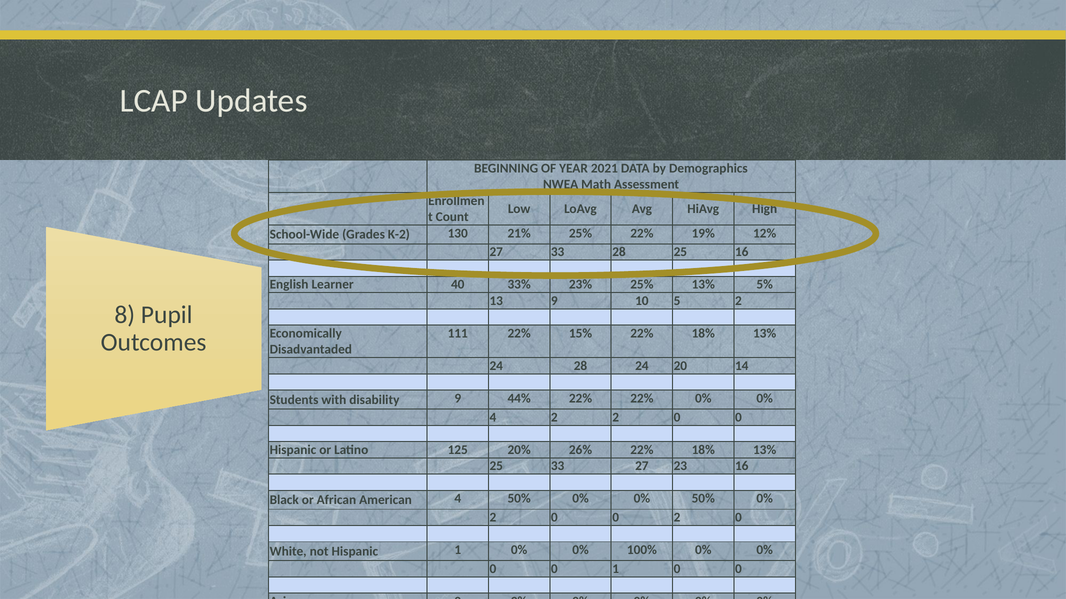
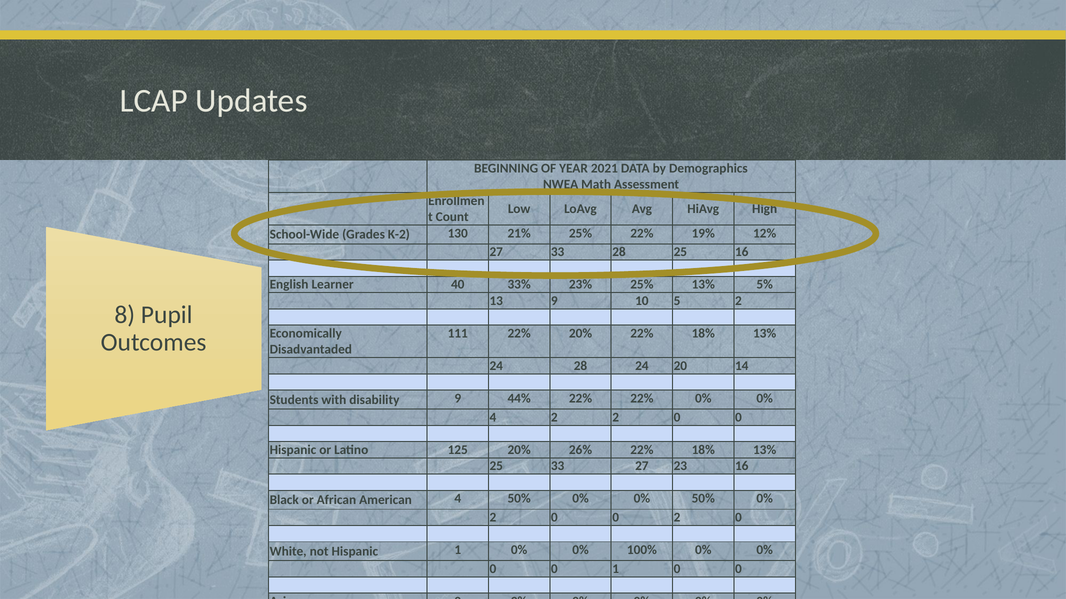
22% 15%: 15% -> 20%
